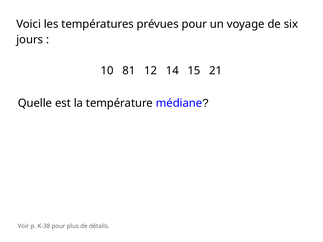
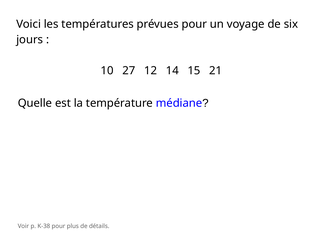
81: 81 -> 27
